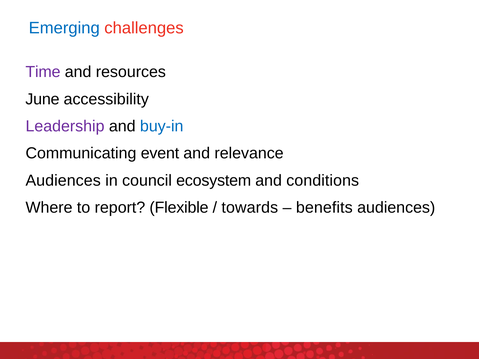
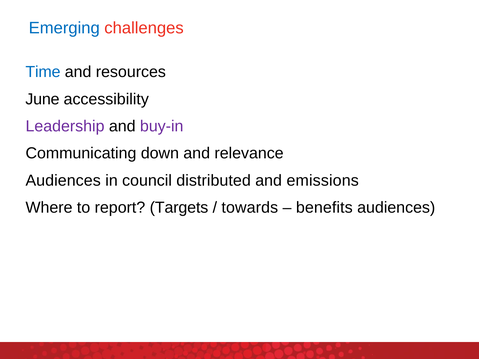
Time colour: purple -> blue
buy-in colour: blue -> purple
event: event -> down
ecosystem: ecosystem -> distributed
conditions: conditions -> emissions
Flexible: Flexible -> Targets
